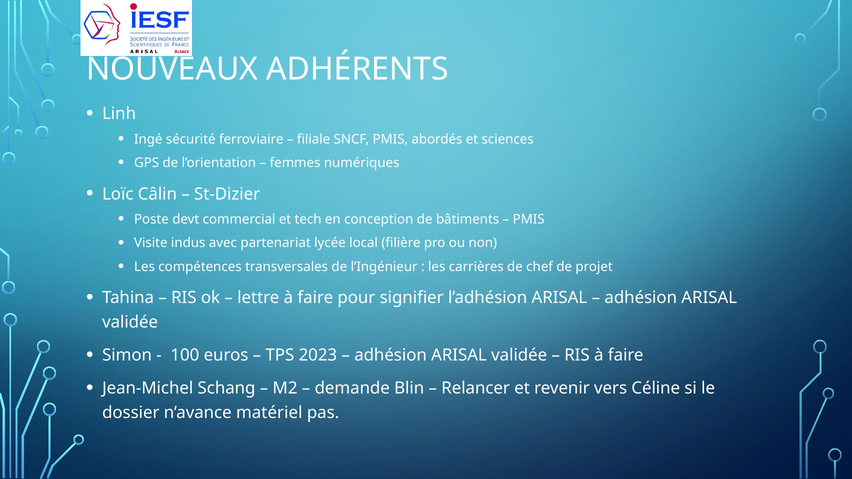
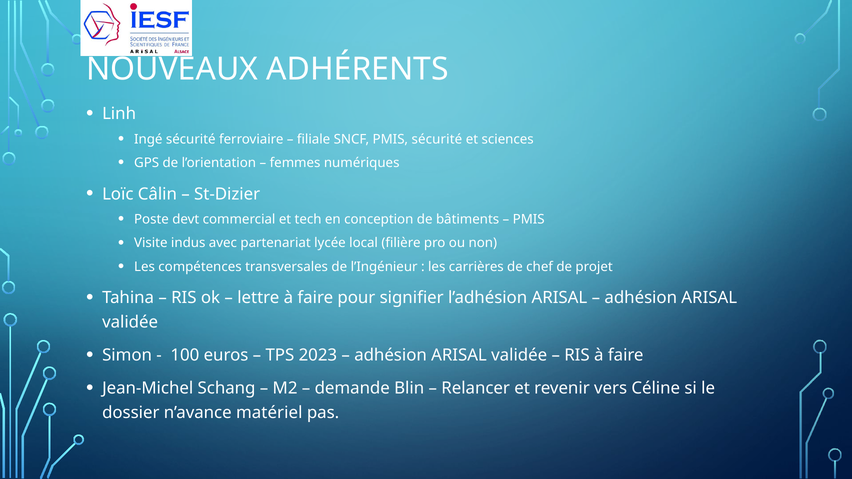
PMIS abordés: abordés -> sécurité
